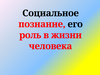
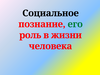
его colour: black -> green
